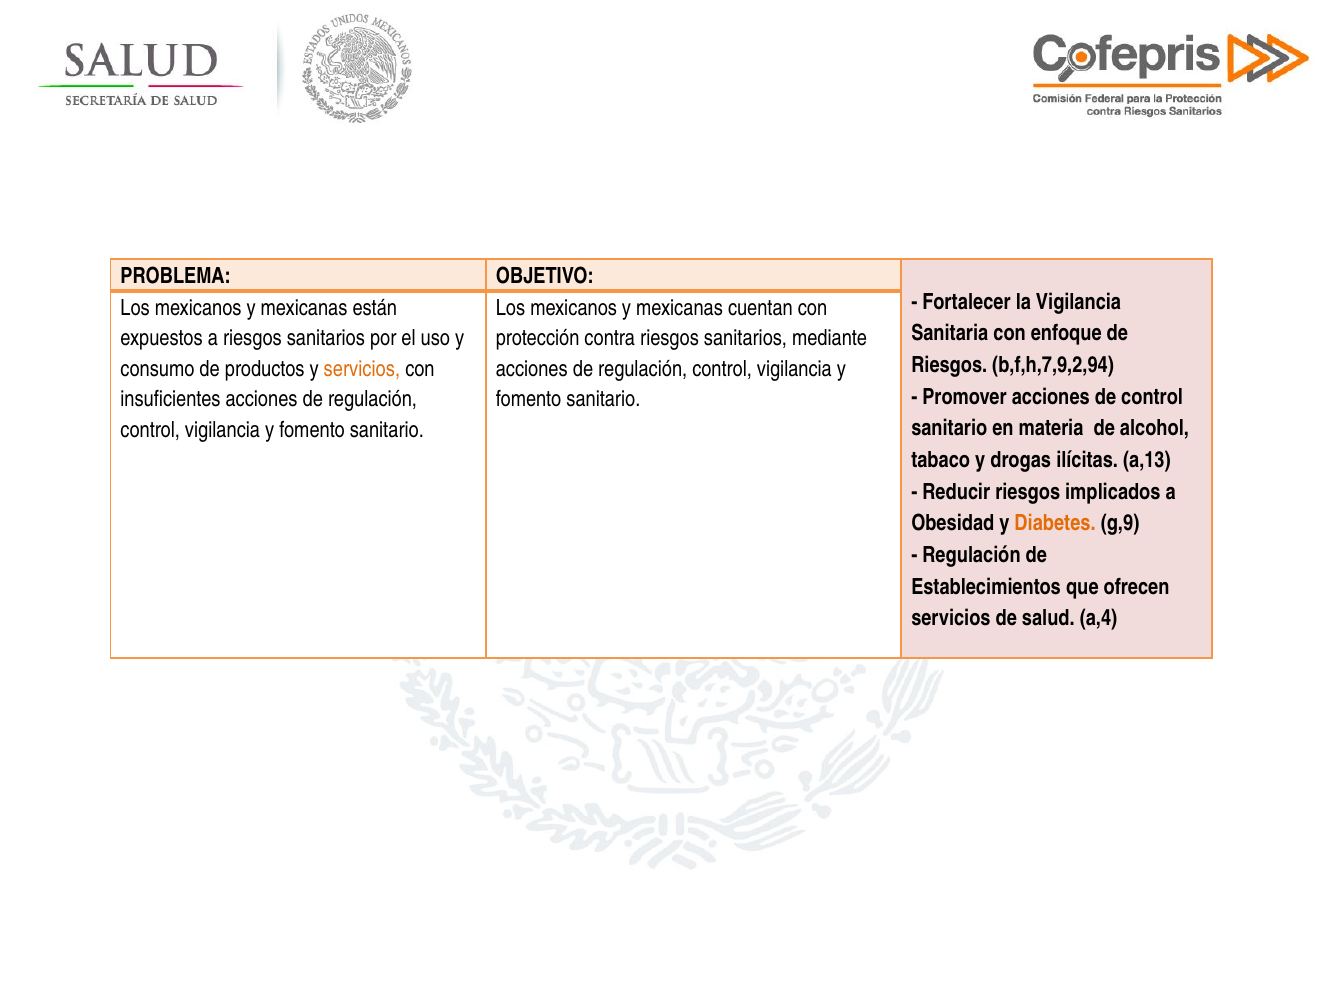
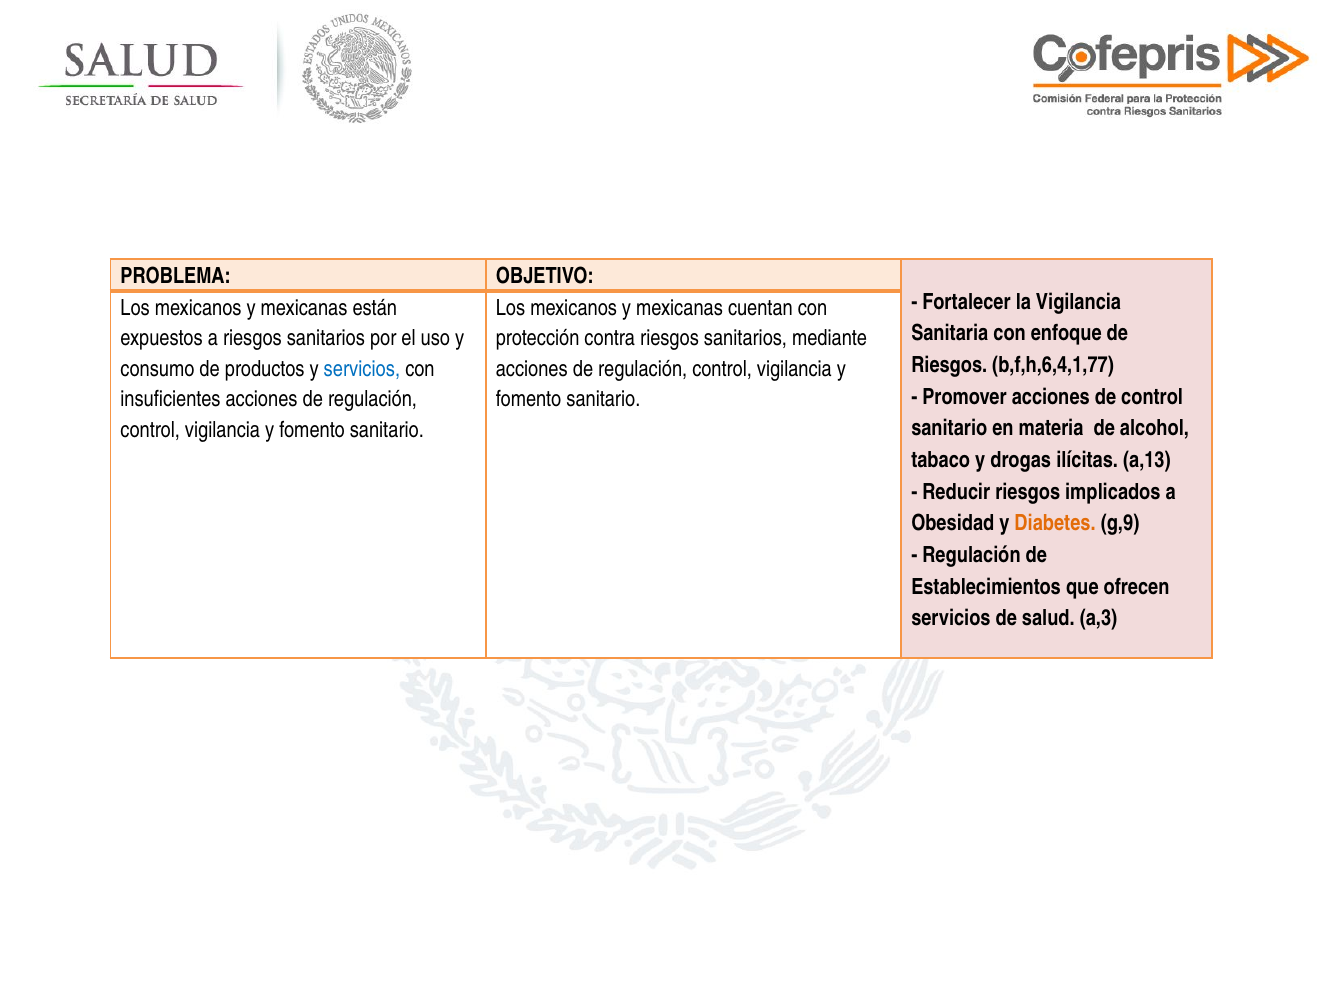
b,f,h,7,9,2,94: b,f,h,7,9,2,94 -> b,f,h,6,4,1,77
servicios at (362, 369) colour: orange -> blue
a,4: a,4 -> a,3
